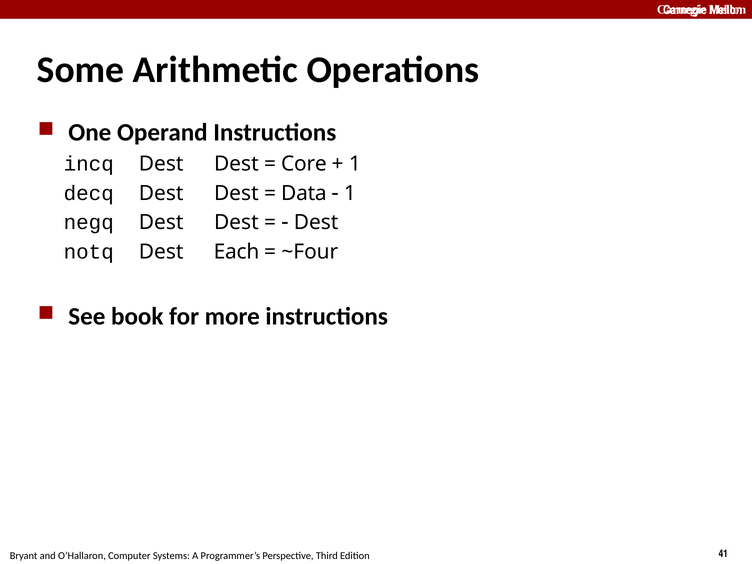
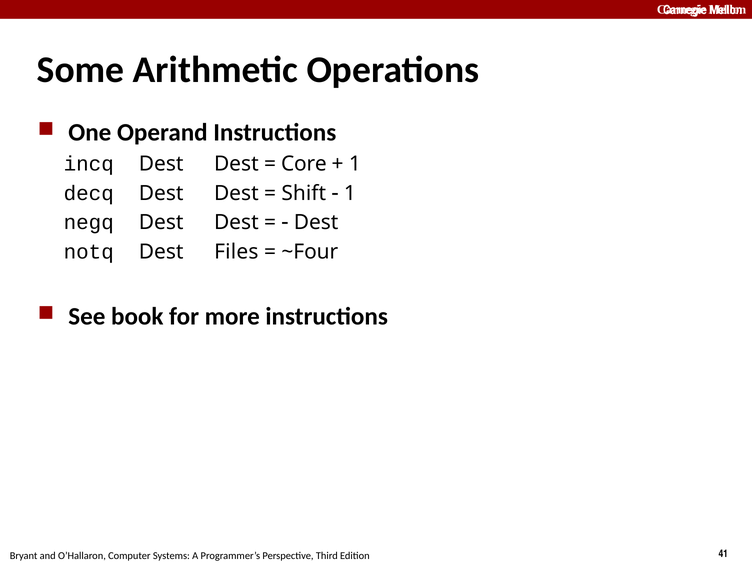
Data: Data -> Shift
Each: Each -> Files
